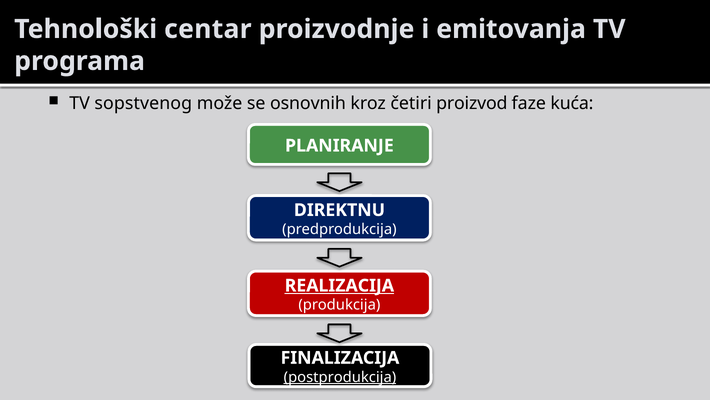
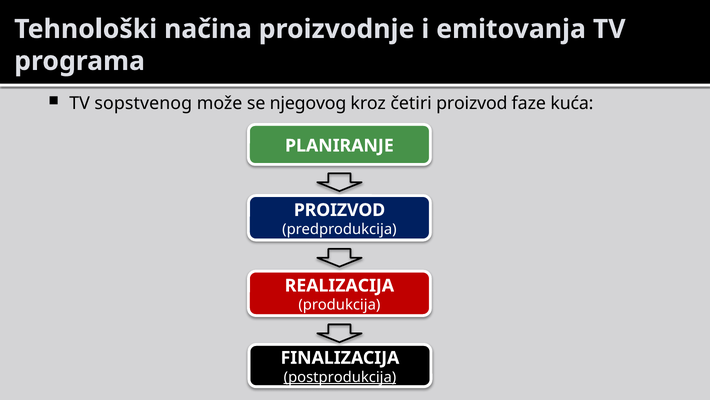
centar: centar -> načina
osnovnih: osnovnih -> njegovog
DIREKTNU at (339, 210): DIREKTNU -> PROIZVOD
REALIZACIJA underline: present -> none
